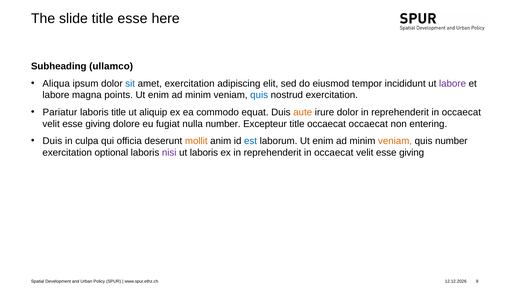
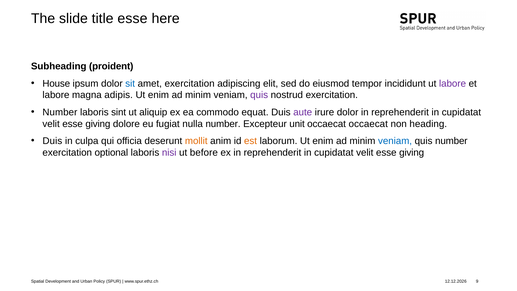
ullamco: ullamco -> proident
Aliqua: Aliqua -> House
points: points -> adipis
quis at (259, 95) colour: blue -> purple
Pariatur at (60, 112): Pariatur -> Number
laboris title: title -> sint
aute colour: orange -> purple
occaecat at (461, 112): occaecat -> cupidatat
Excepteur title: title -> unit
entering: entering -> heading
est colour: blue -> orange
veniam at (395, 141) colour: orange -> blue
ut laboris: laboris -> before
occaecat at (334, 152): occaecat -> cupidatat
